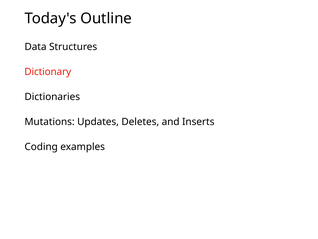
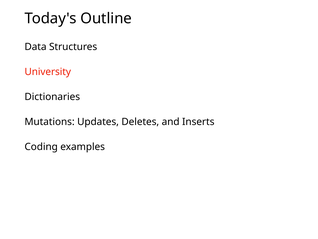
Dictionary: Dictionary -> University
